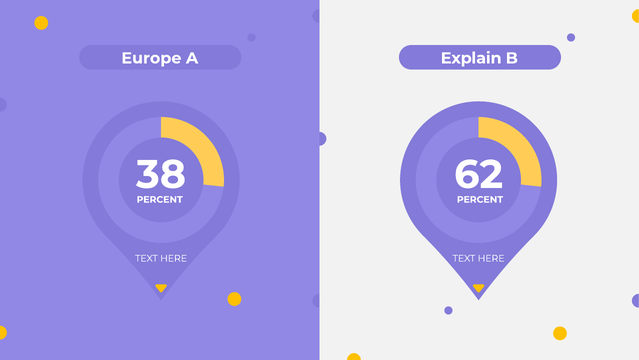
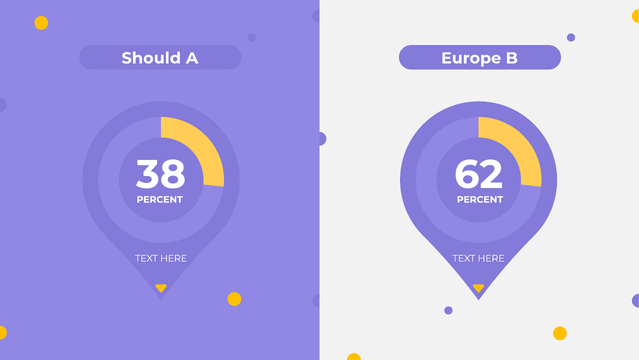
Europe: Europe -> Should
Explain: Explain -> Europe
